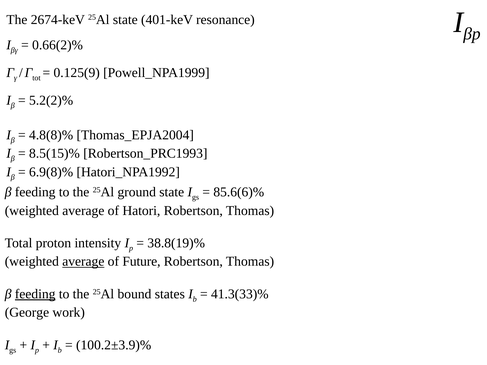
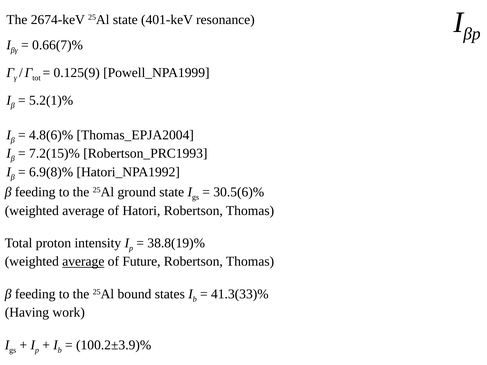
0.66(2)%: 0.66(2)% -> 0.66(7)%
5.2(2)%: 5.2(2)% -> 5.2(1)%
4.8(8)%: 4.8(8)% -> 4.8(6)%
8.5(15)%: 8.5(15)% -> 7.2(15)%
85.6(6)%: 85.6(6)% -> 30.5(6)%
feeding at (35, 294) underline: present -> none
George: George -> Having
